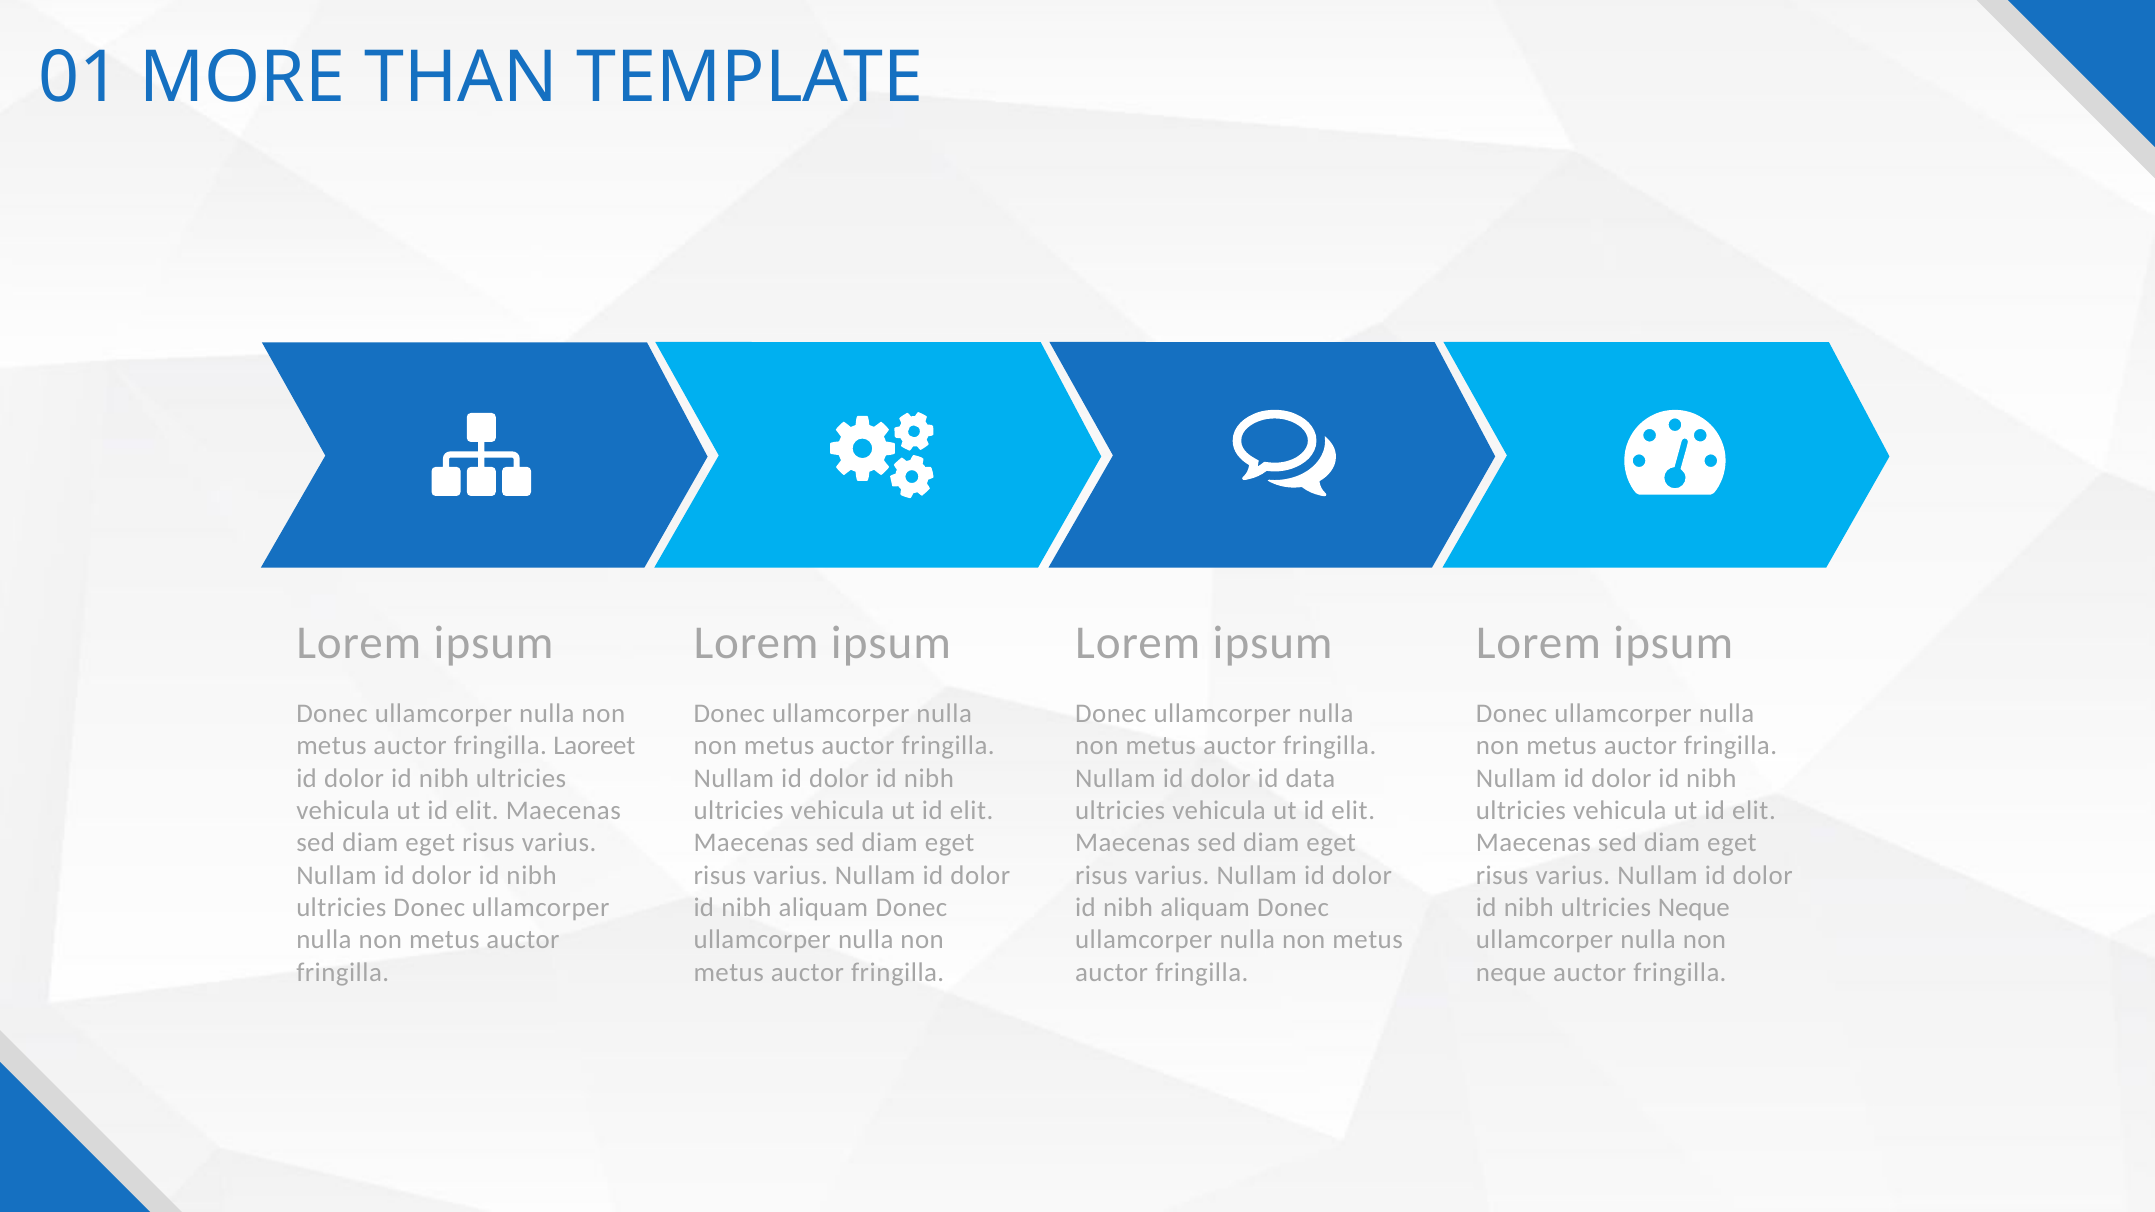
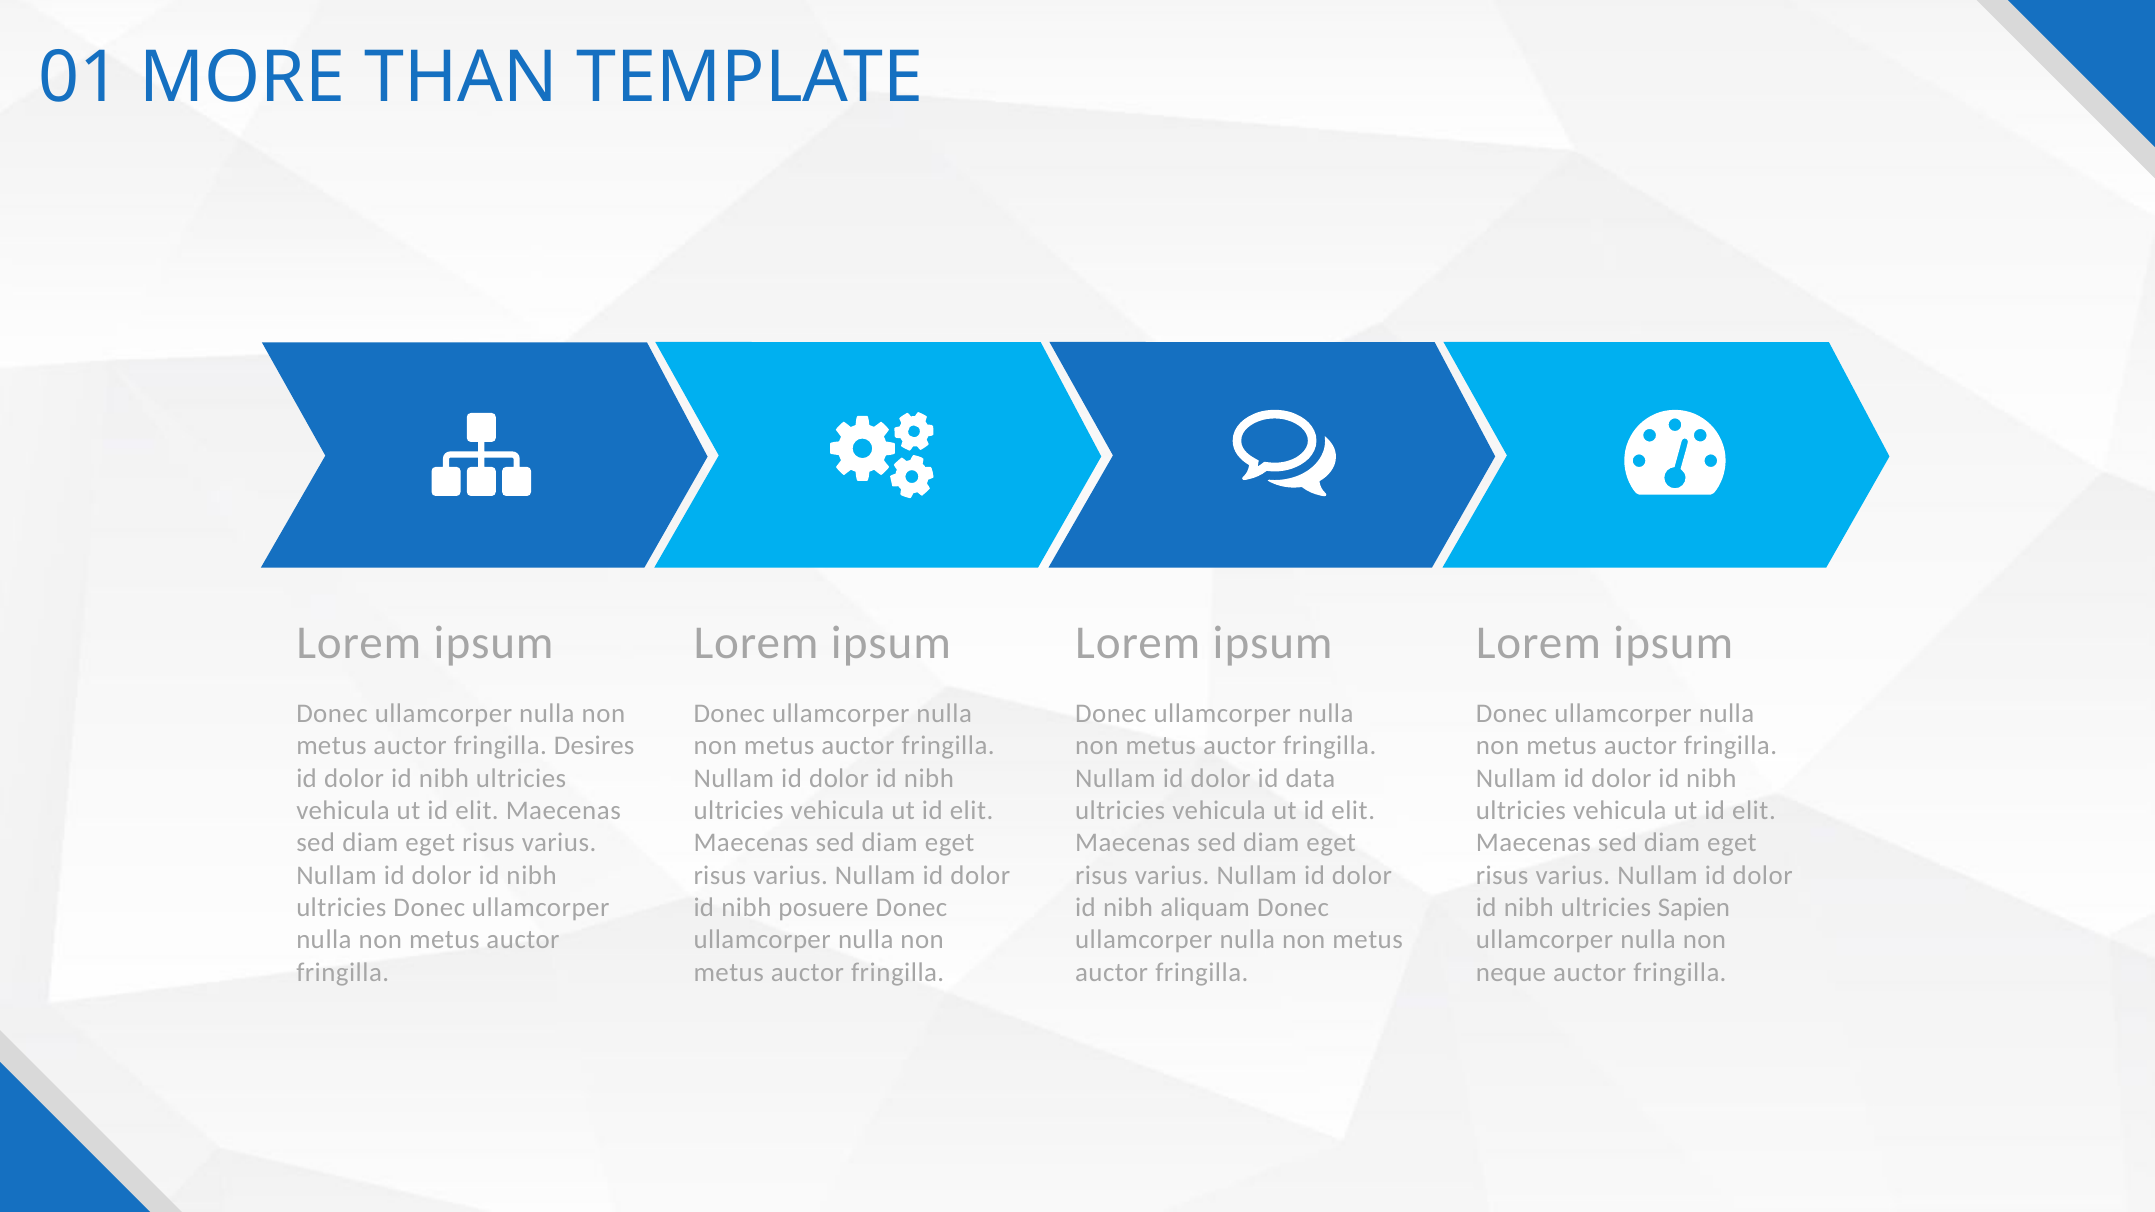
Laoreet: Laoreet -> Desires
aliquam at (823, 908): aliquam -> posuere
ultricies Neque: Neque -> Sapien
